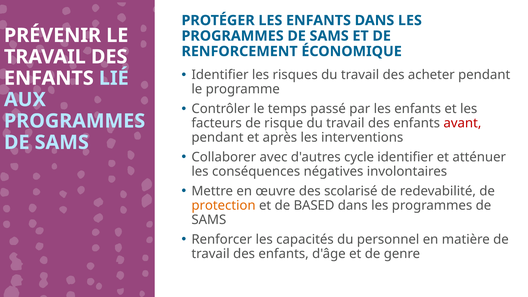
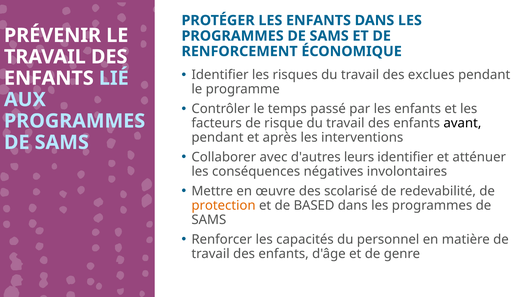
acheter: acheter -> exclues
avant colour: red -> black
cycle: cycle -> leurs
